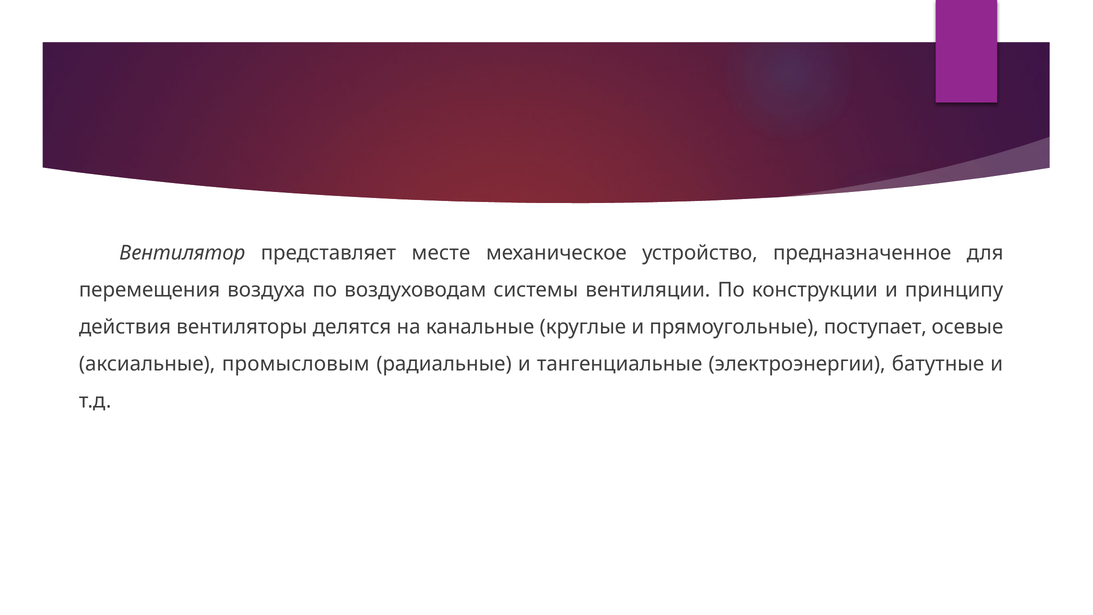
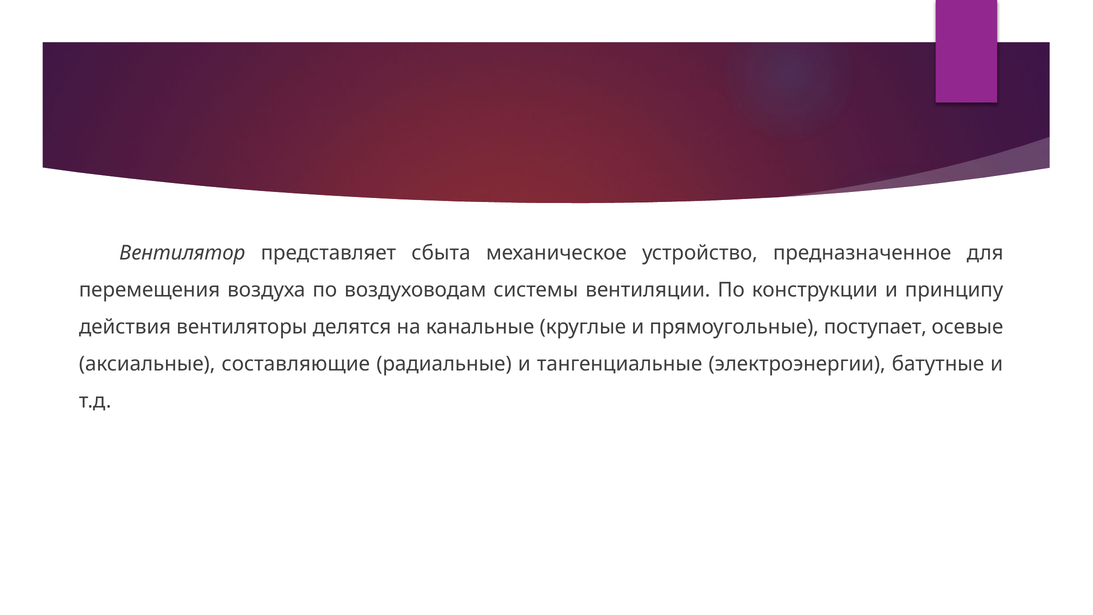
месте: месте -> сбыта
промысловым: промысловым -> составляющие
